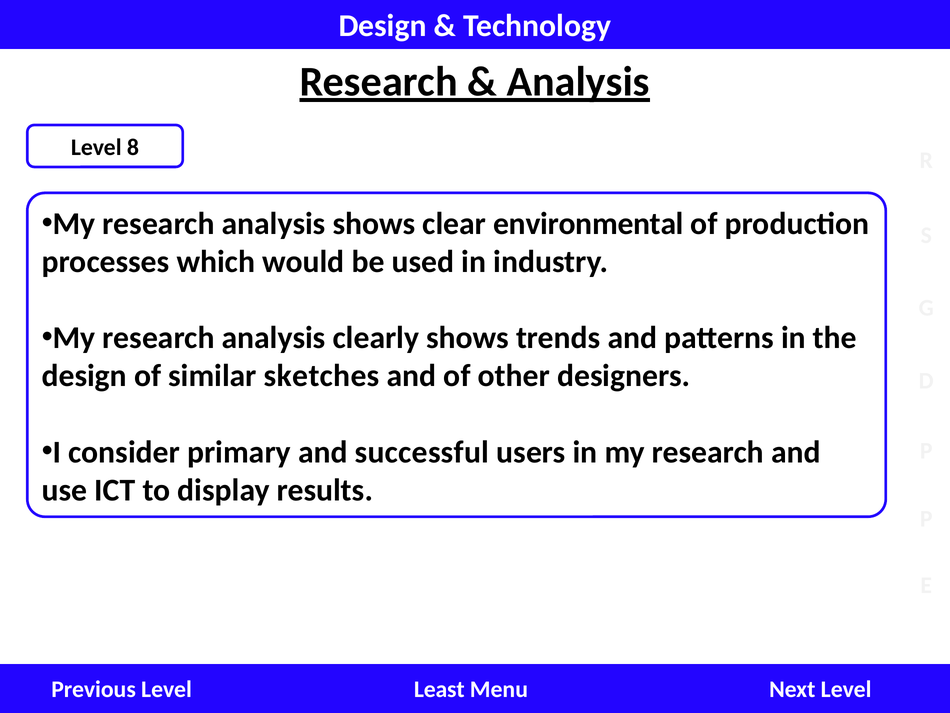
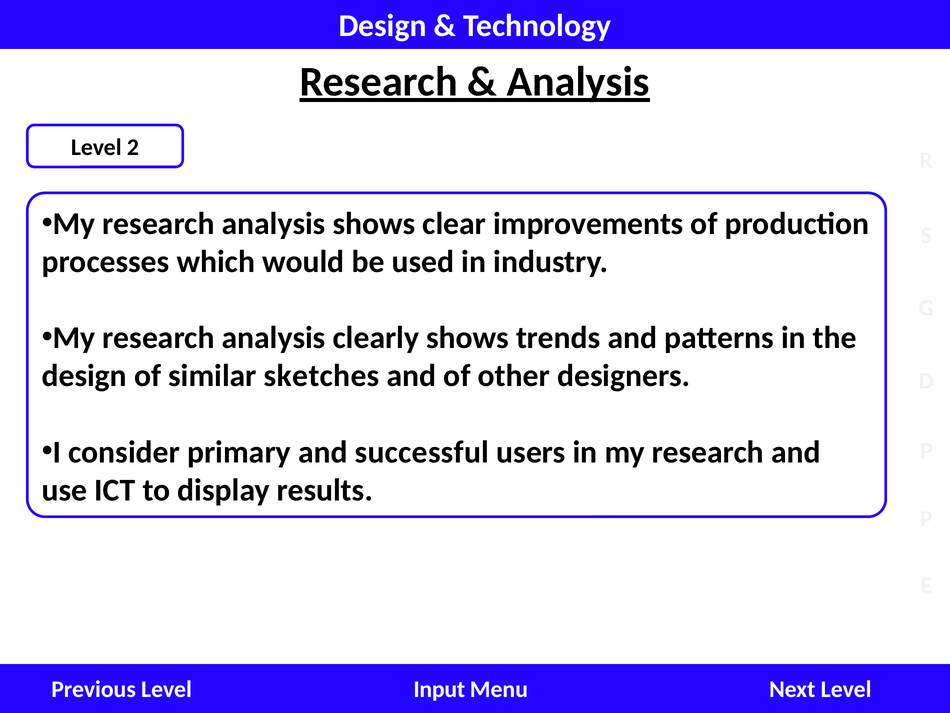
8: 8 -> 2
environmental: environmental -> improvements
Least: Least -> Input
